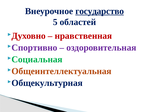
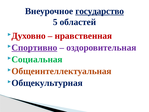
Спортивно underline: none -> present
